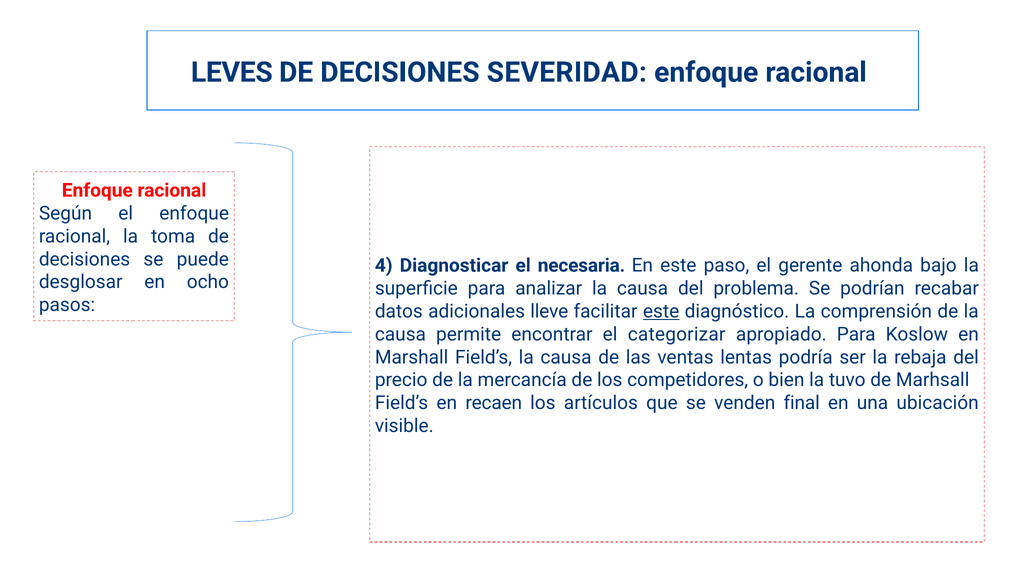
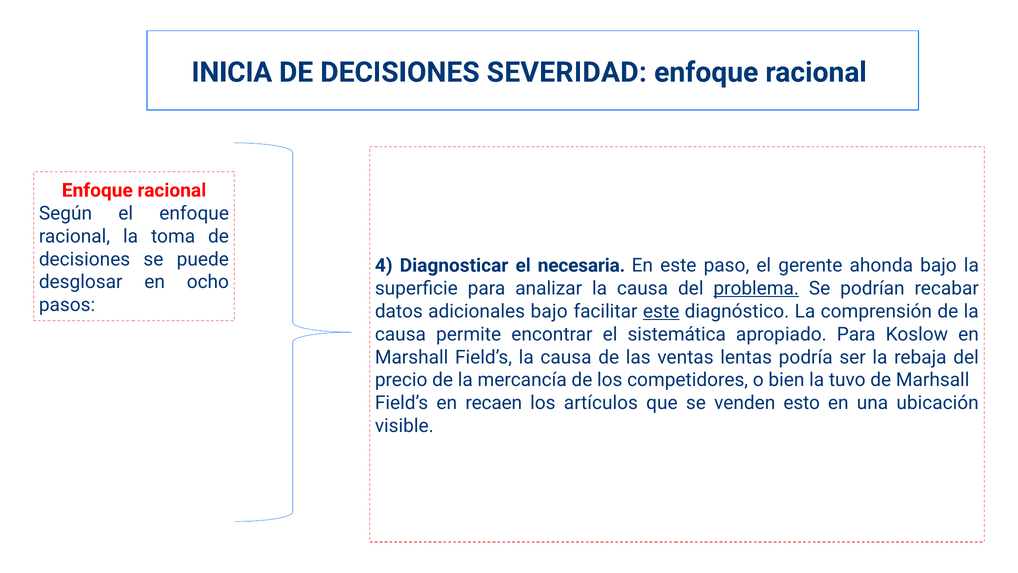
LEVES: LEVES -> INICIA
problema underline: none -> present
adicionales lleve: lleve -> bajo
categorizar: categorizar -> sistemática
final: final -> esto
